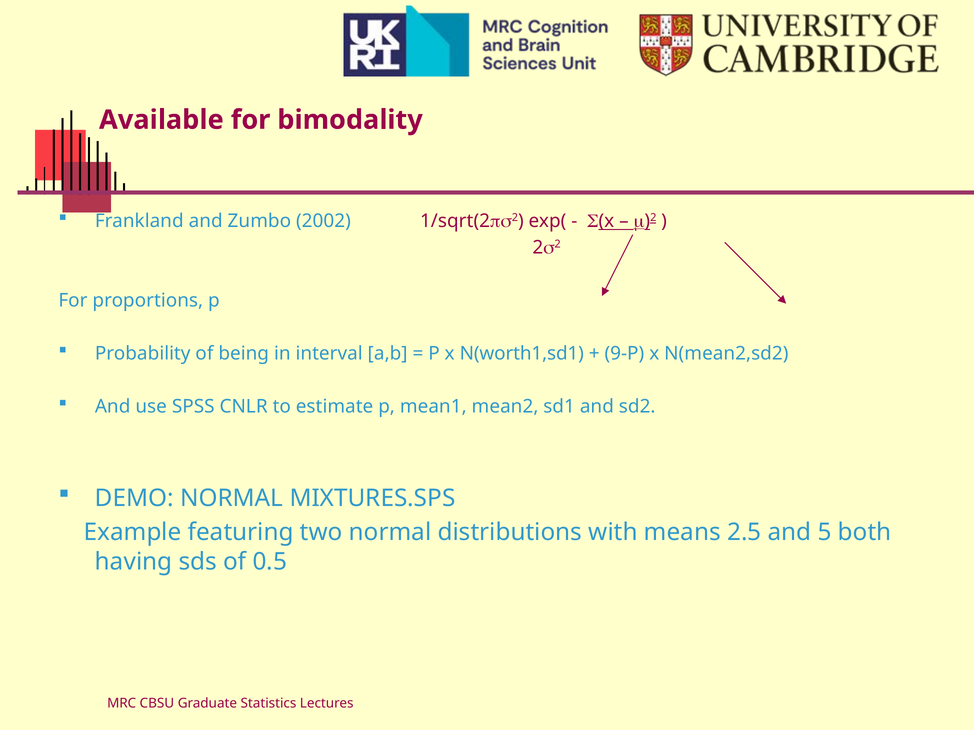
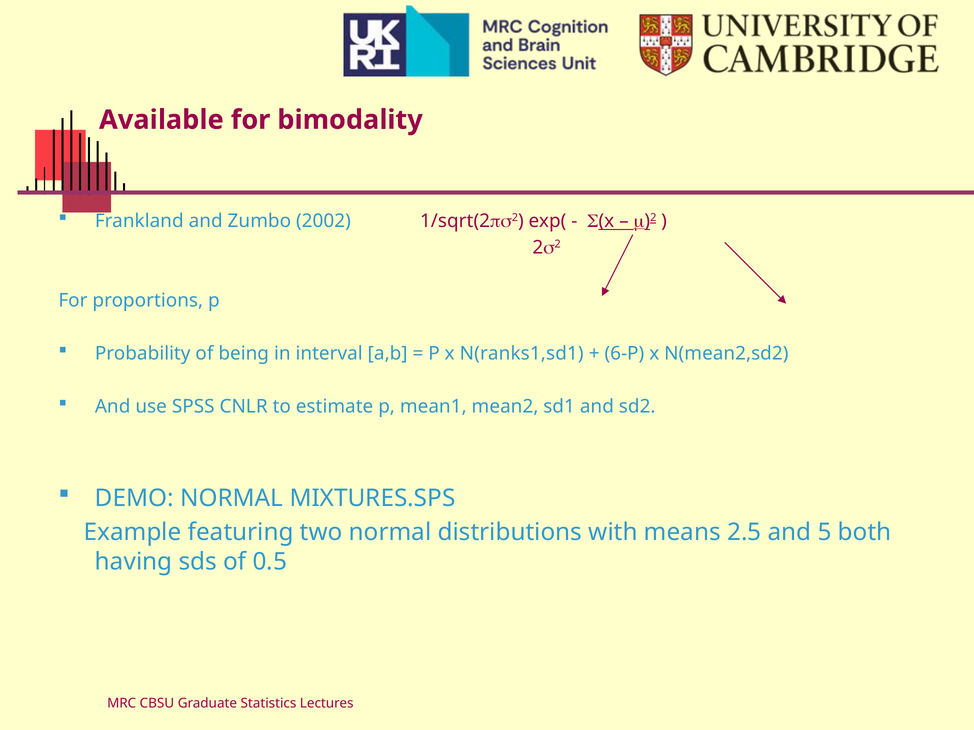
N(worth1,sd1: N(worth1,sd1 -> N(ranks1,sd1
9-P: 9-P -> 6-P
